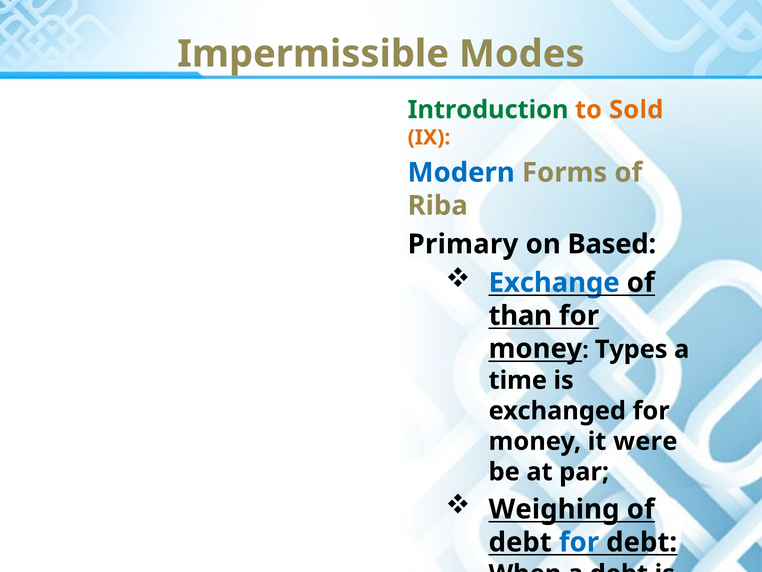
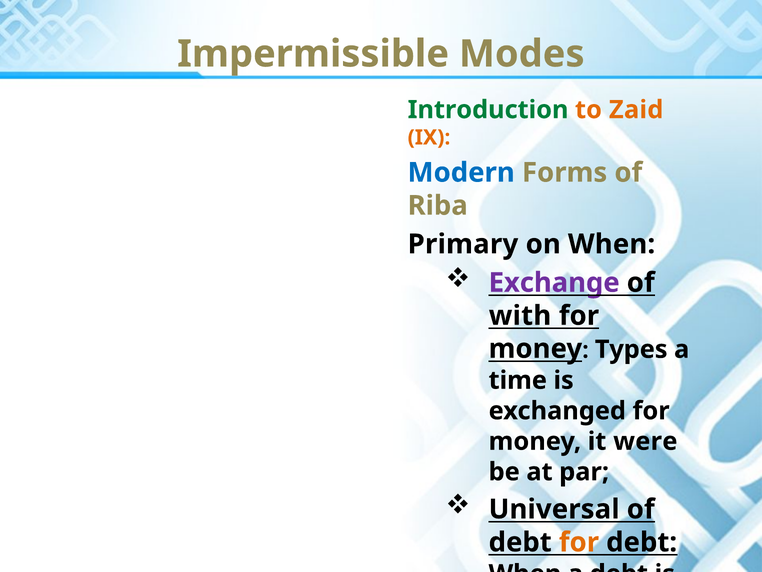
Sold: Sold -> Zaid
on Based: Based -> When
Exchange colour: blue -> purple
than: than -> with
Weighing: Weighing -> Universal
for at (579, 542) colour: blue -> orange
